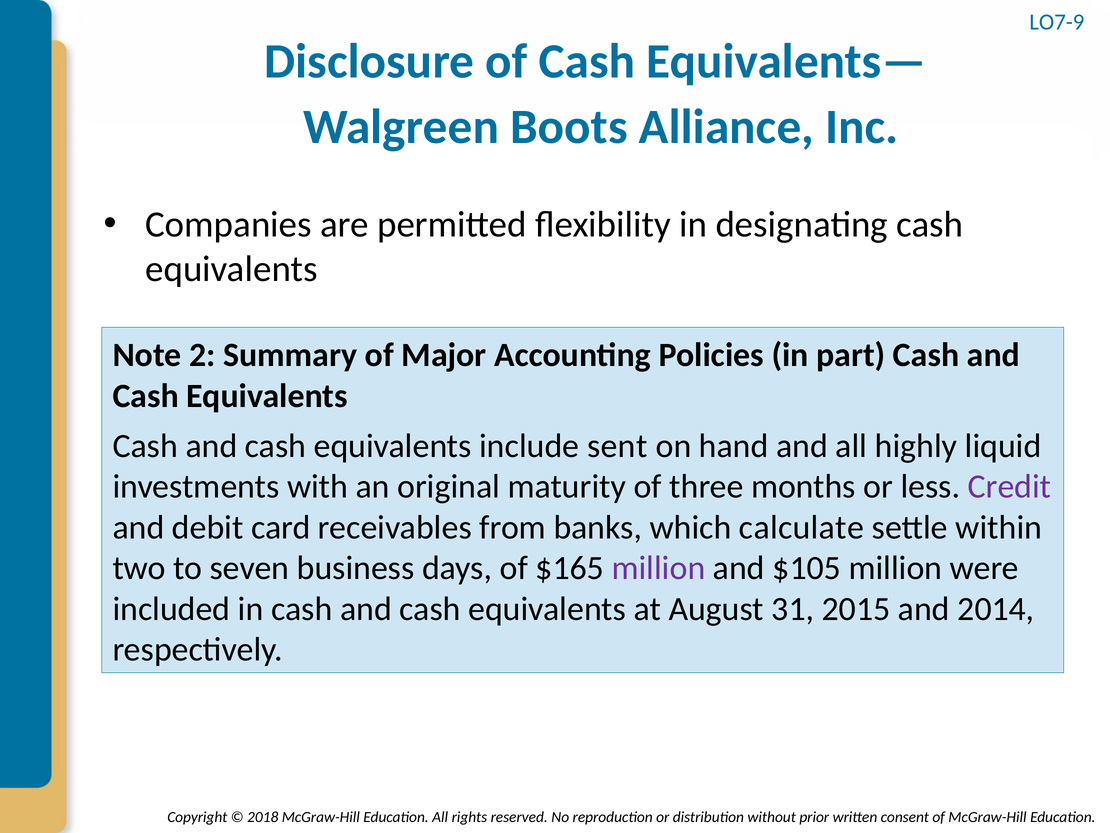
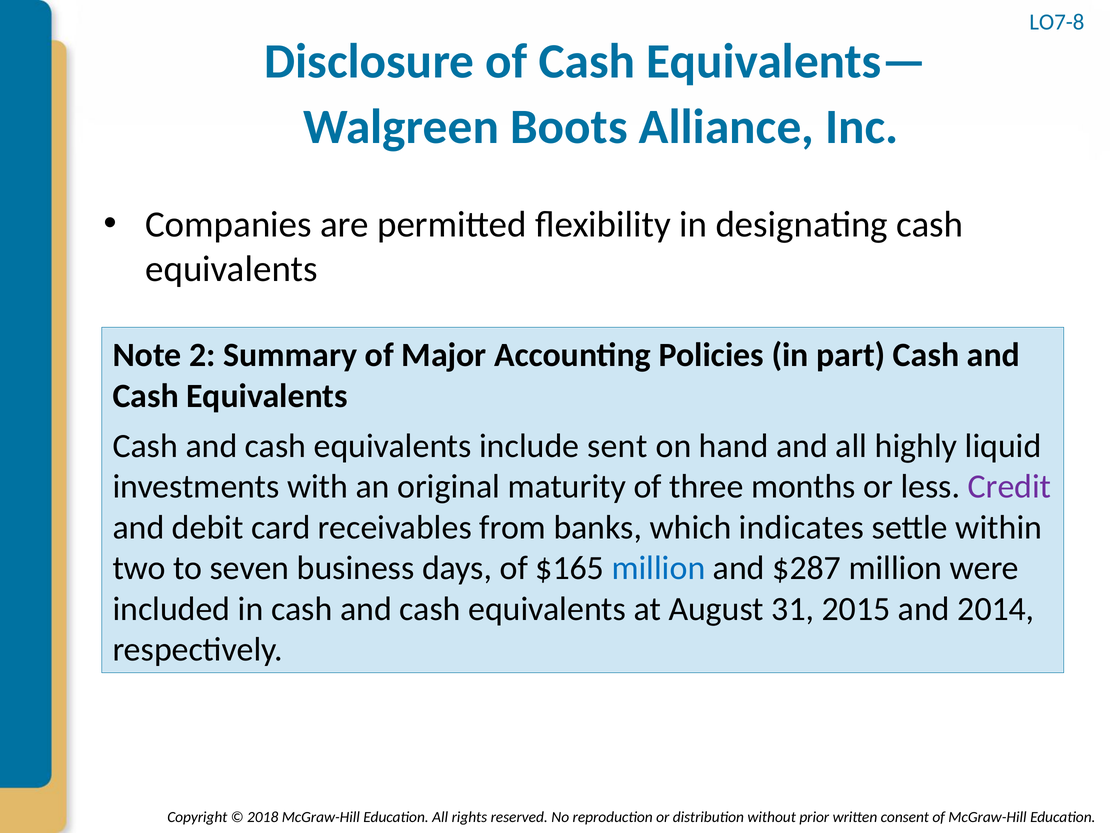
LO7-9: LO7-9 -> LO7-8
calculate: calculate -> indicates
million at (658, 568) colour: purple -> blue
$105: $105 -> $287
